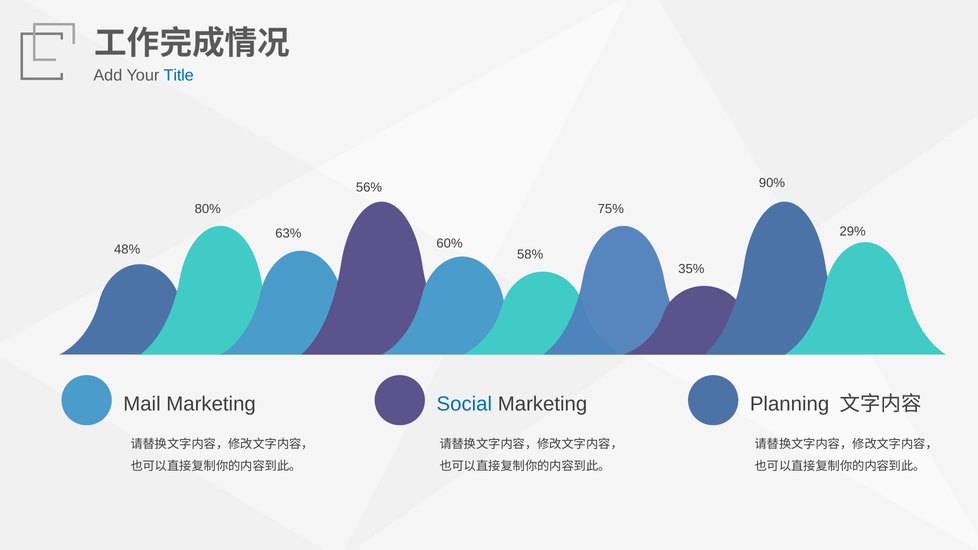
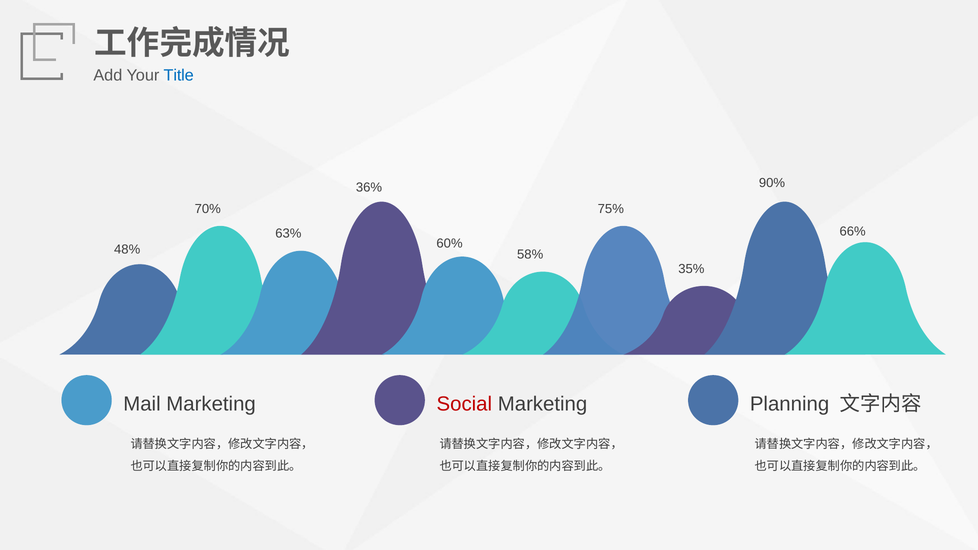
56%: 56% -> 36%
80%: 80% -> 70%
29%: 29% -> 66%
Social colour: blue -> red
